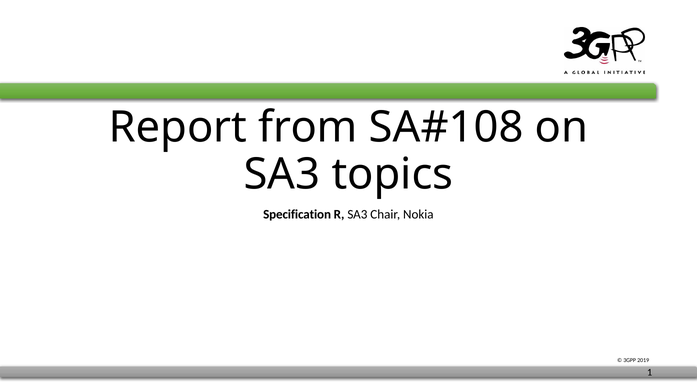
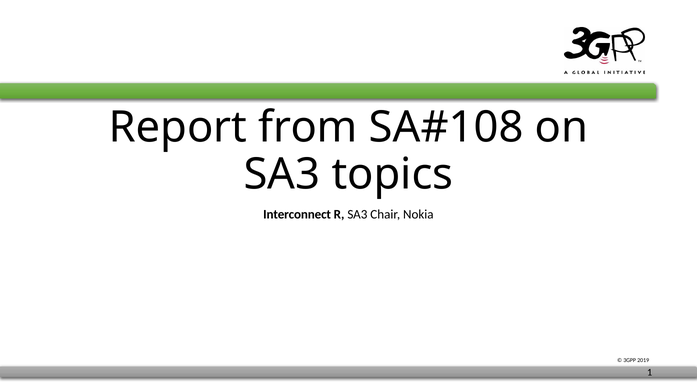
Specification: Specification -> Interconnect
